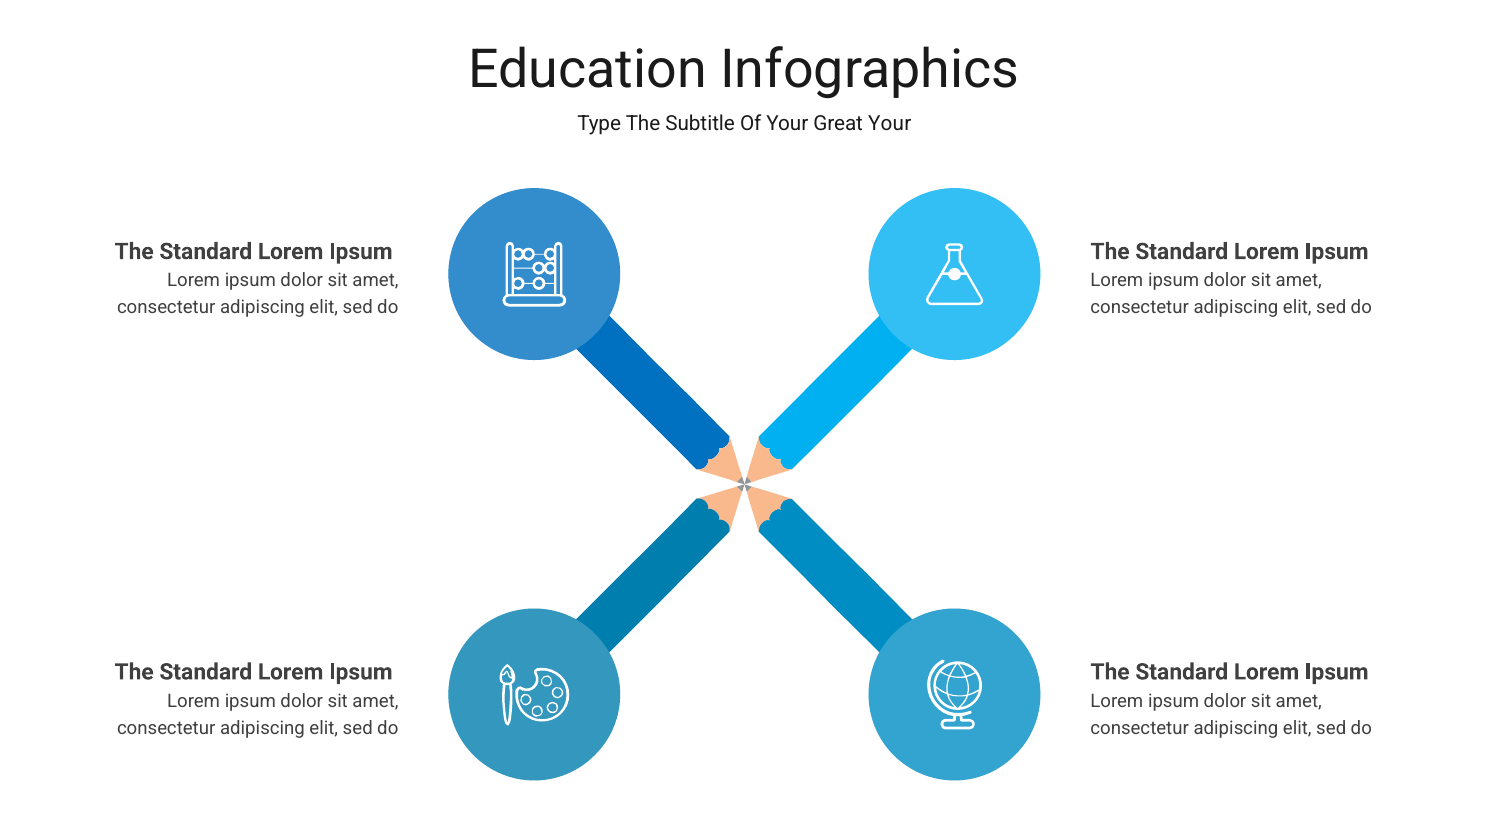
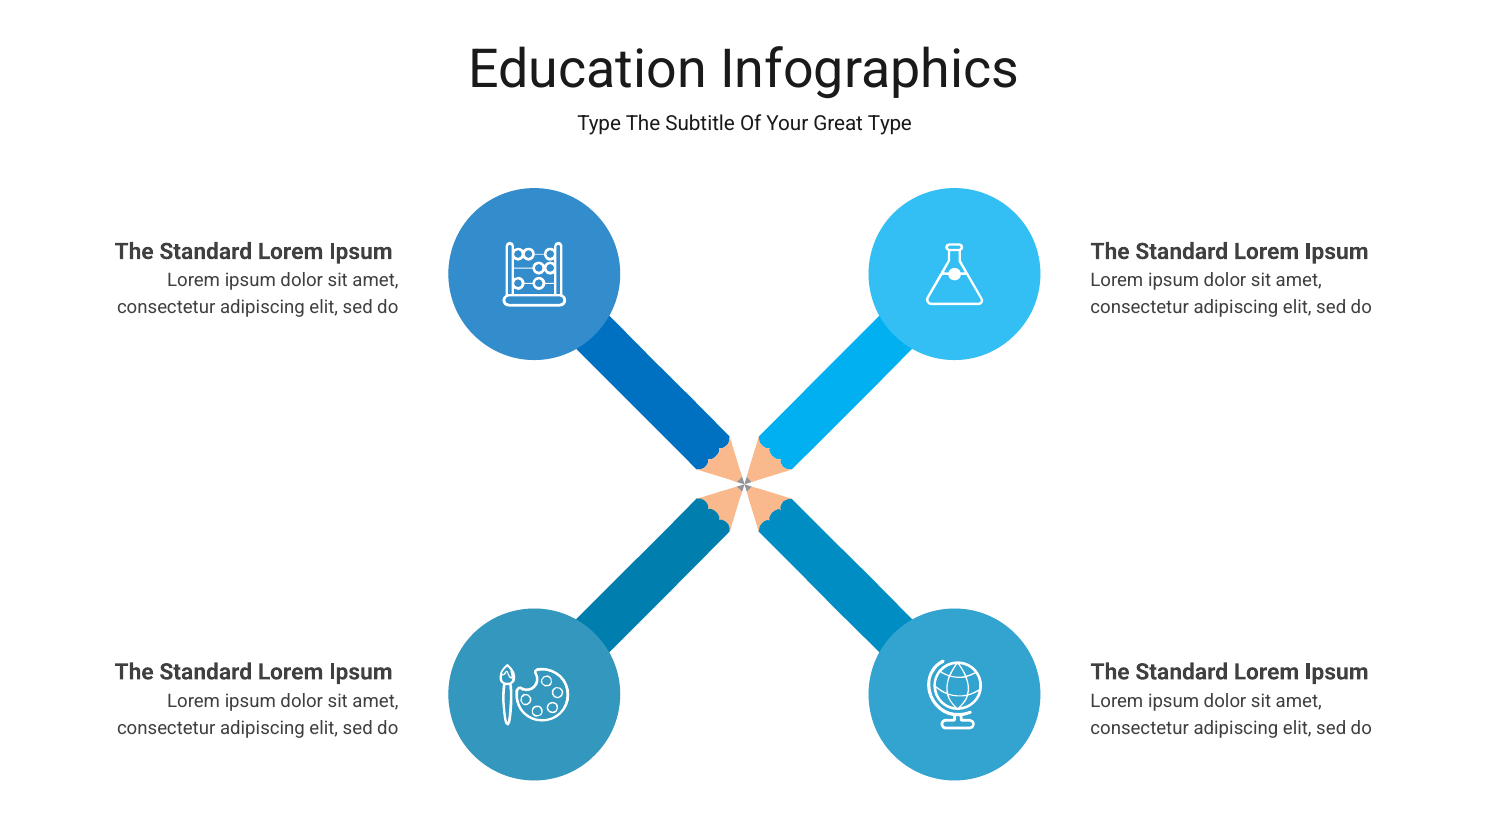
Great Your: Your -> Type
